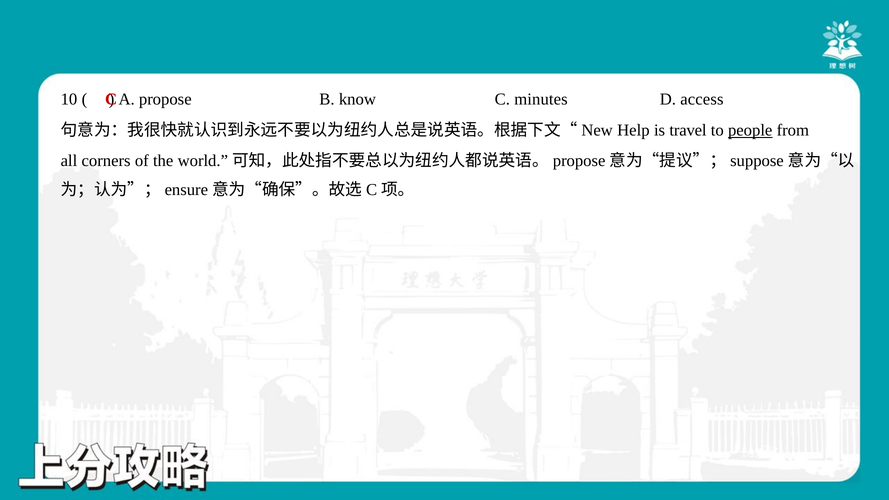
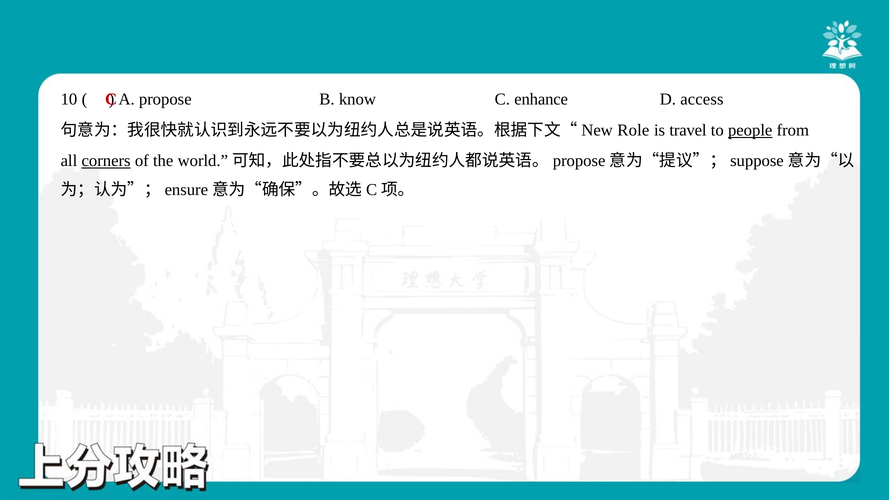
minutes: minutes -> enhance
Help: Help -> Role
corners underline: none -> present
